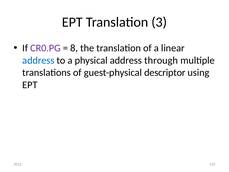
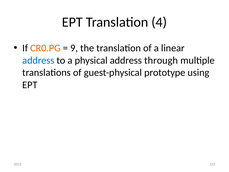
3: 3 -> 4
CR0.PG colour: purple -> orange
8: 8 -> 9
descriptor: descriptor -> prototype
